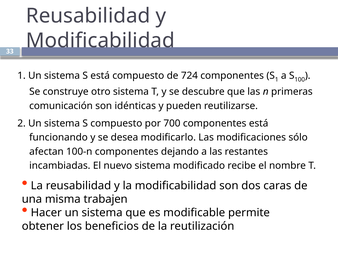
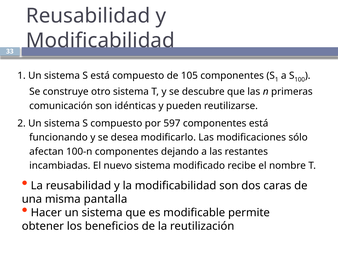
724: 724 -> 105
700: 700 -> 597
trabajen: trabajen -> pantalla
